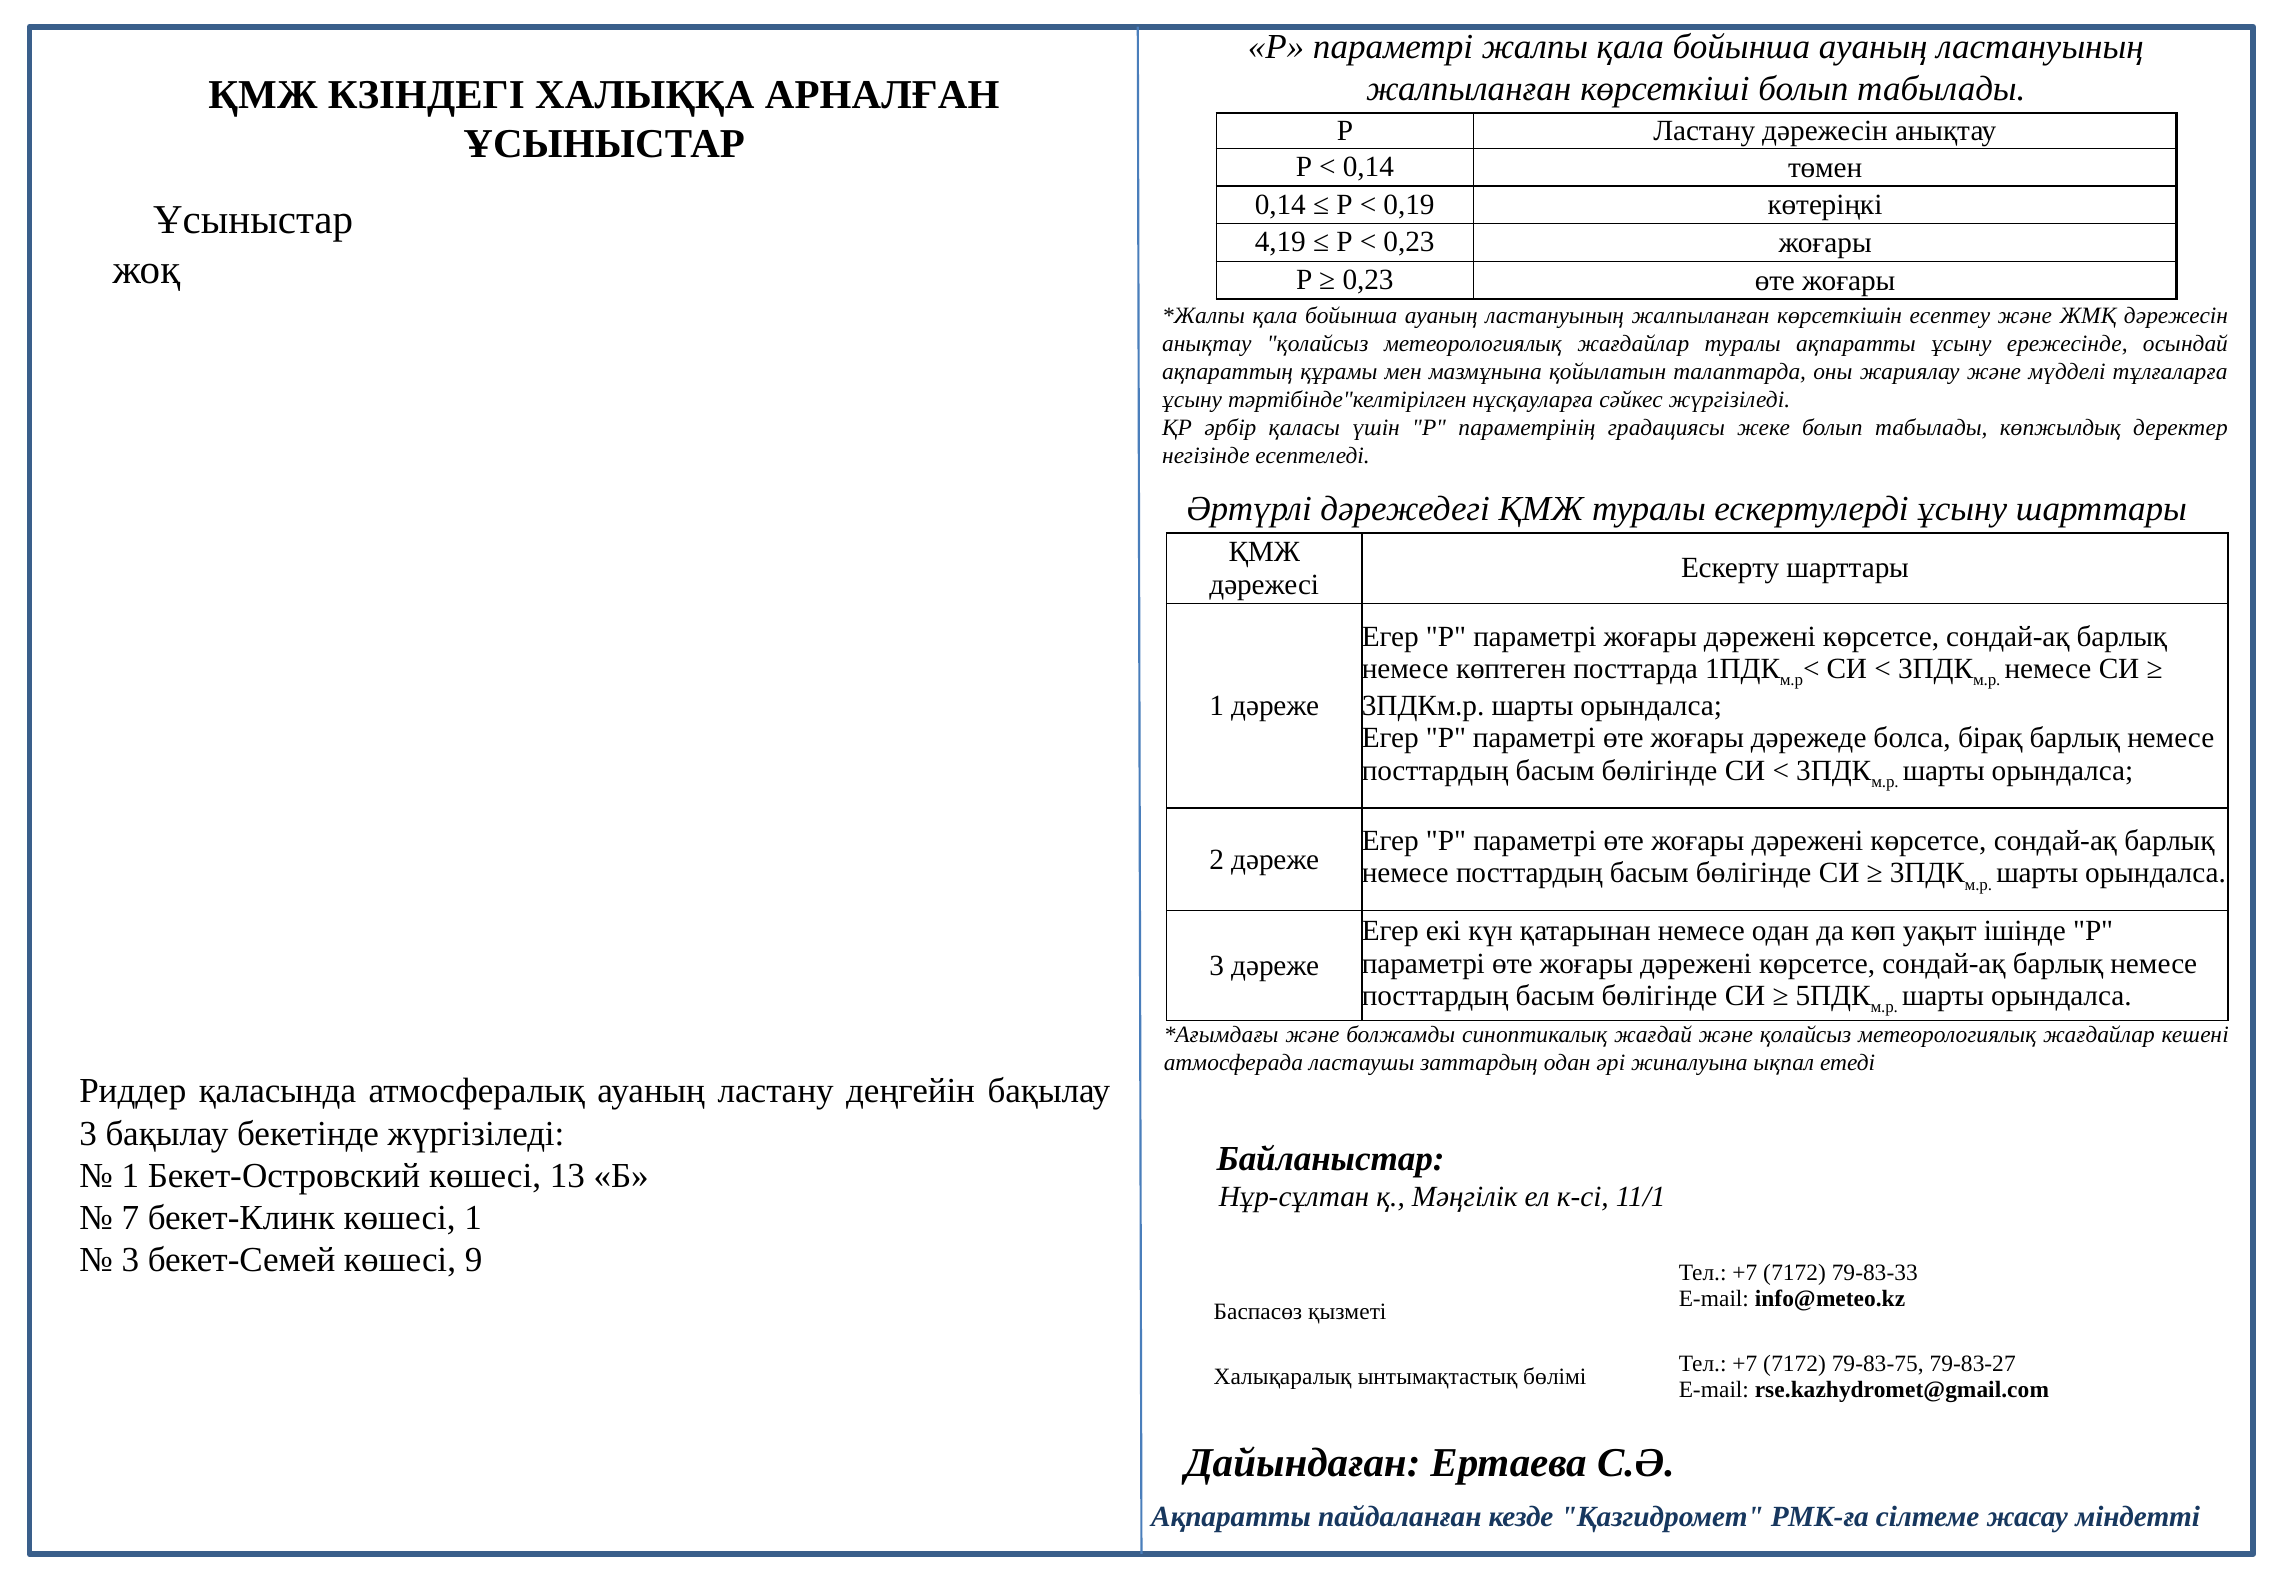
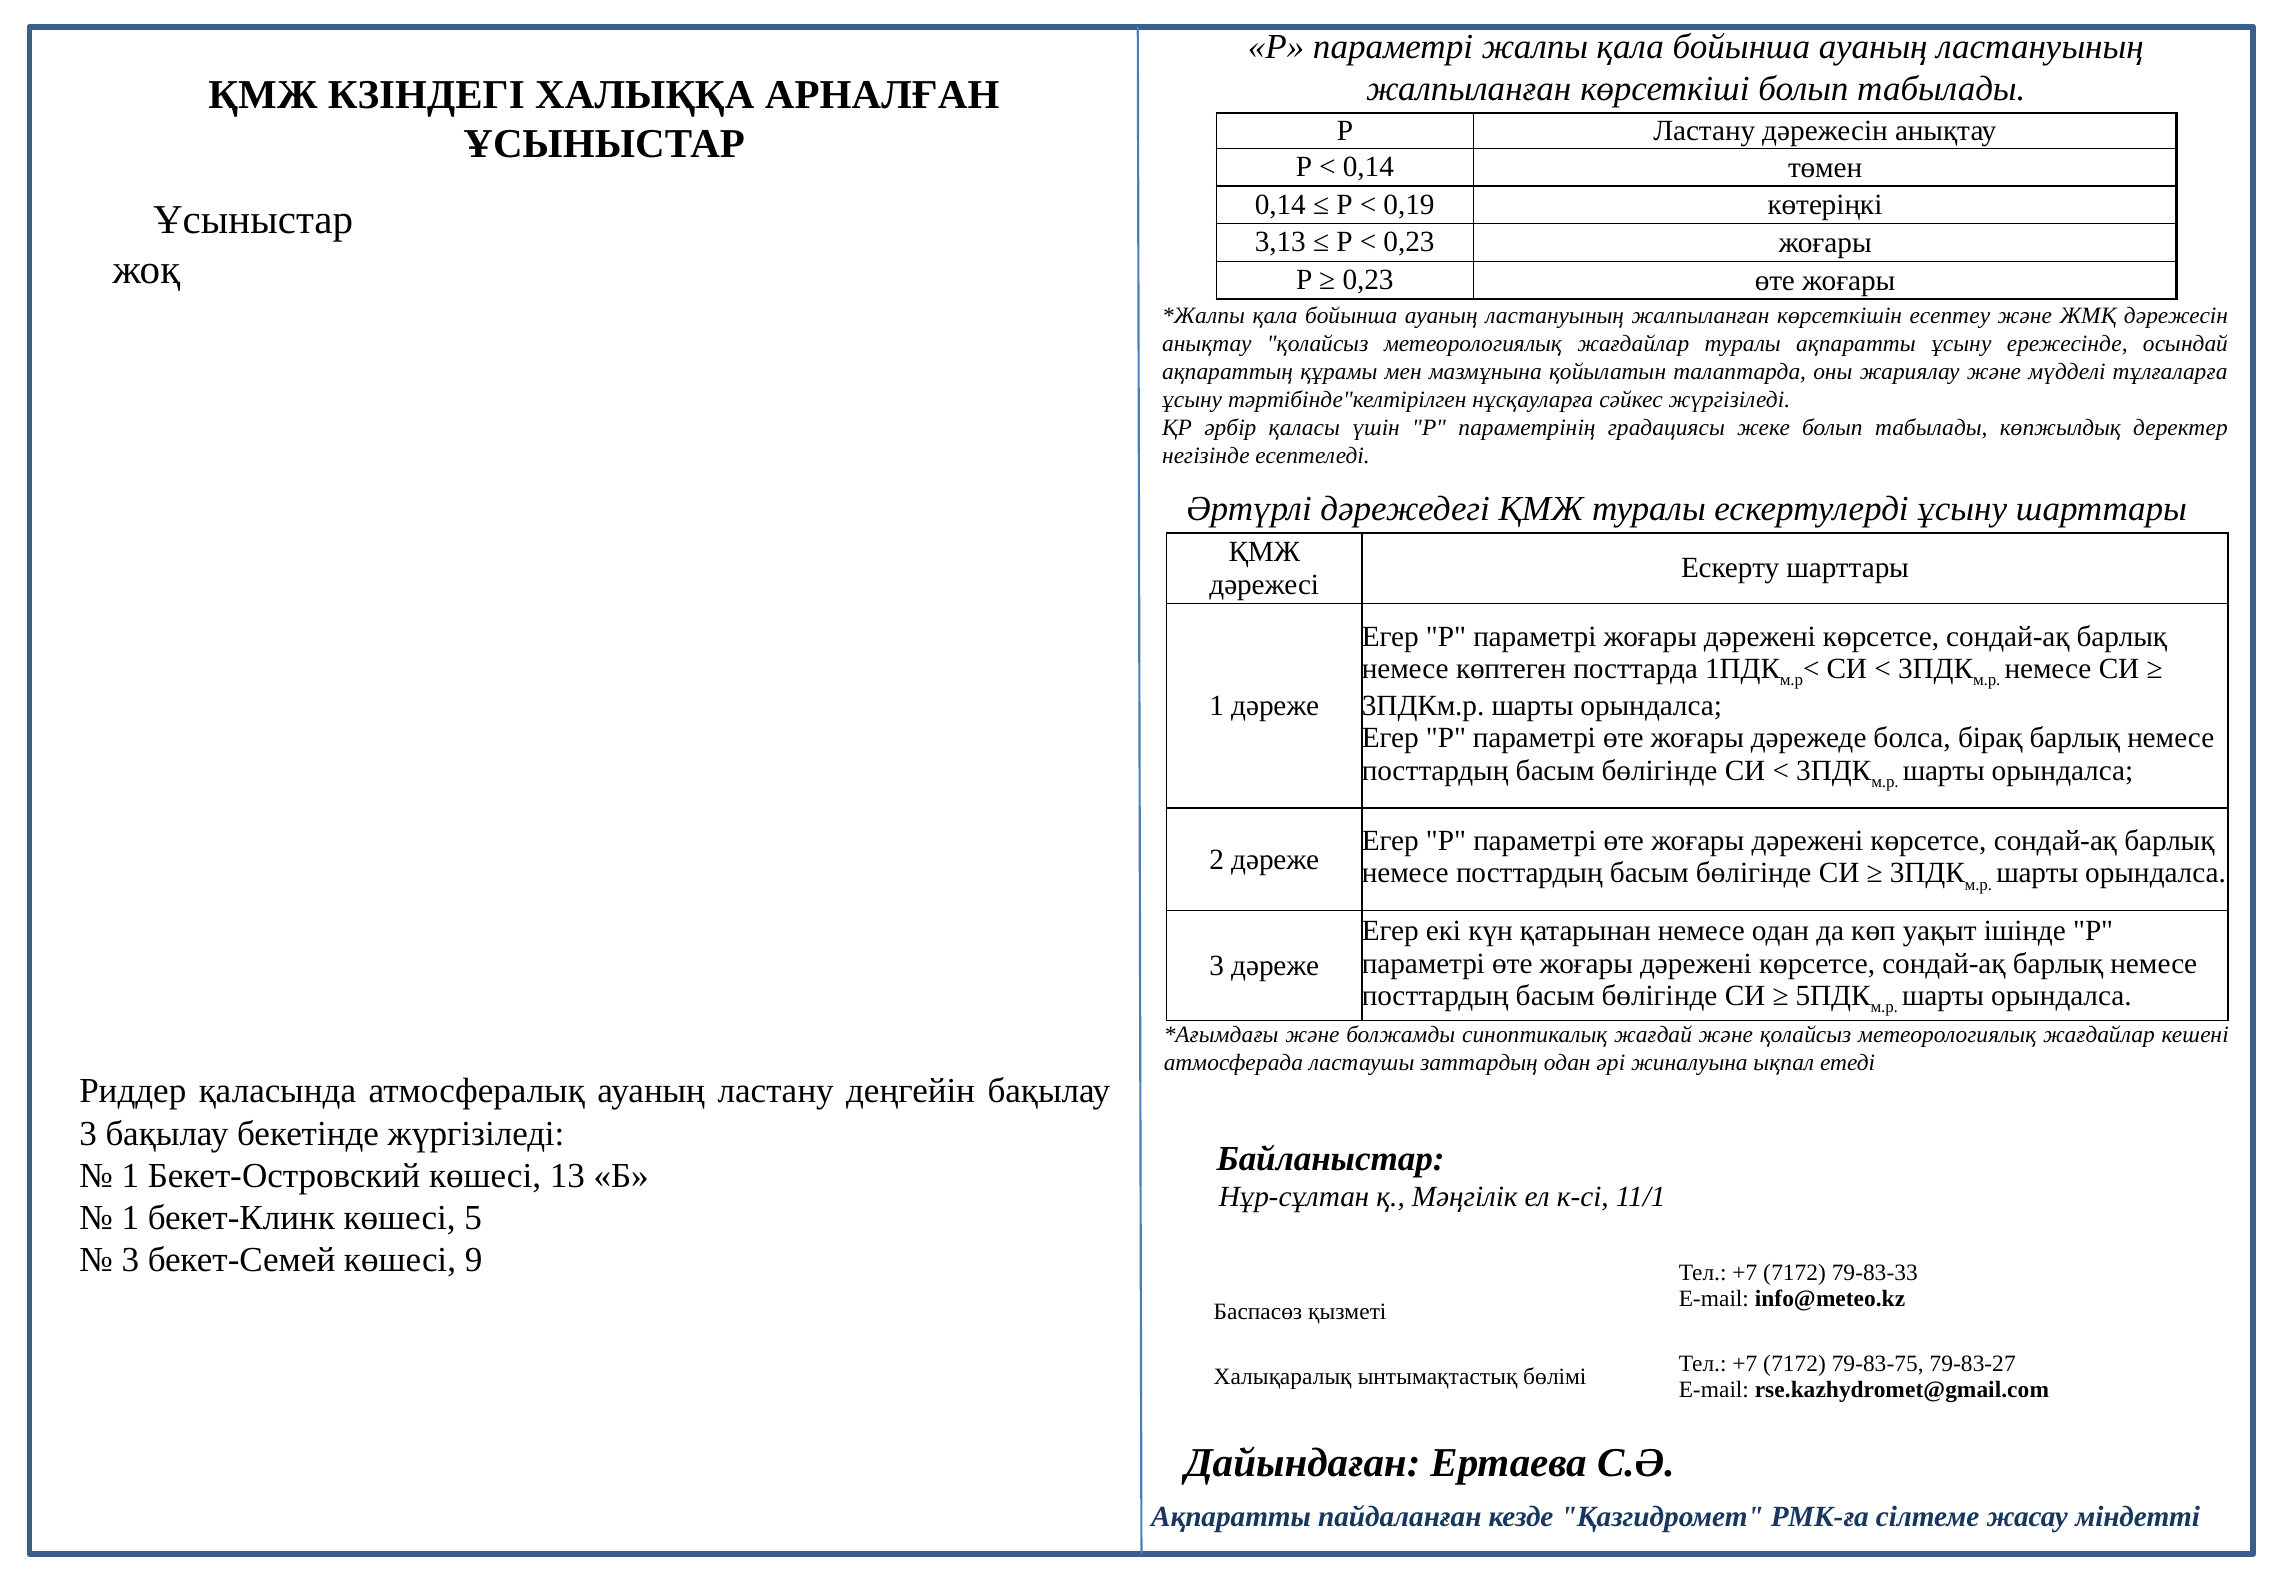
4,19: 4,19 -> 3,13
7 at (130, 1217): 7 -> 1
көшесі 1: 1 -> 5
